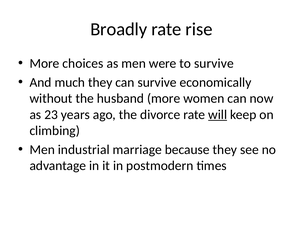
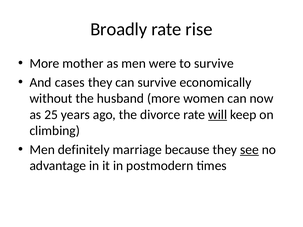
choices: choices -> mother
much: much -> cases
23: 23 -> 25
industrial: industrial -> definitely
see underline: none -> present
